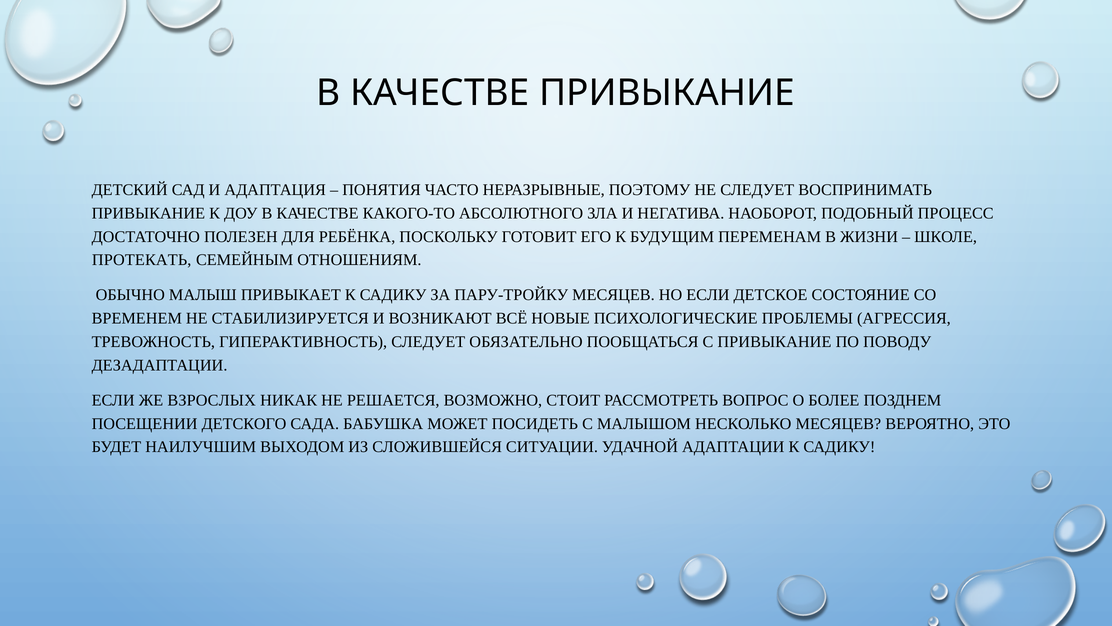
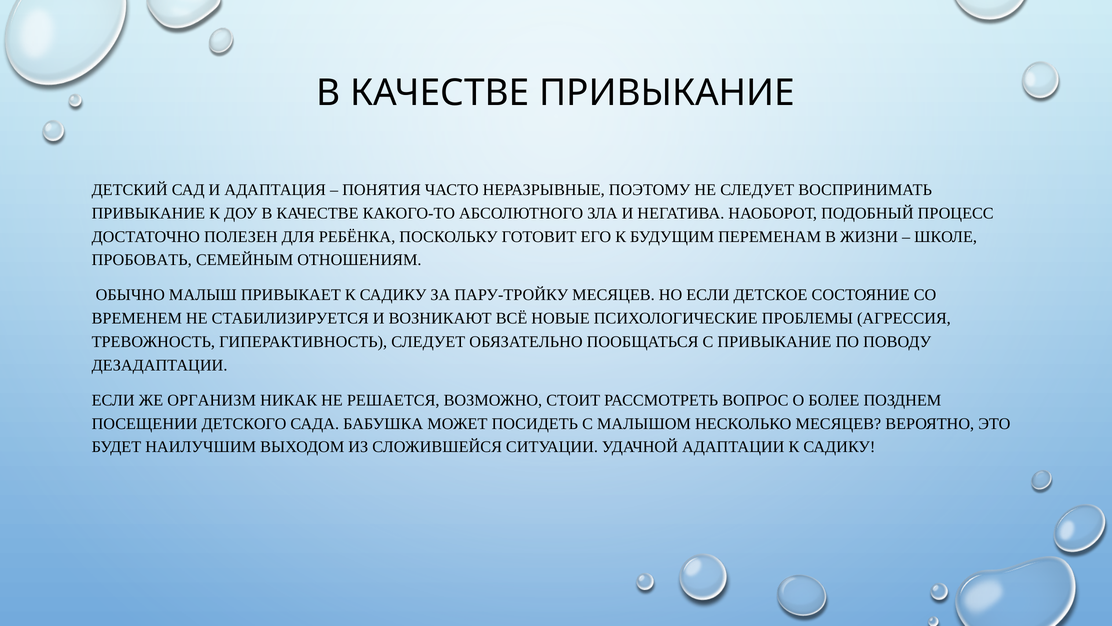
ПРОТЕКАТЬ: ПРОТЕКАТЬ -> ПРОБОВАТЬ
ВЗРОСЛЫХ: ВЗРОСЛЫХ -> ОРГАНИЗМ
